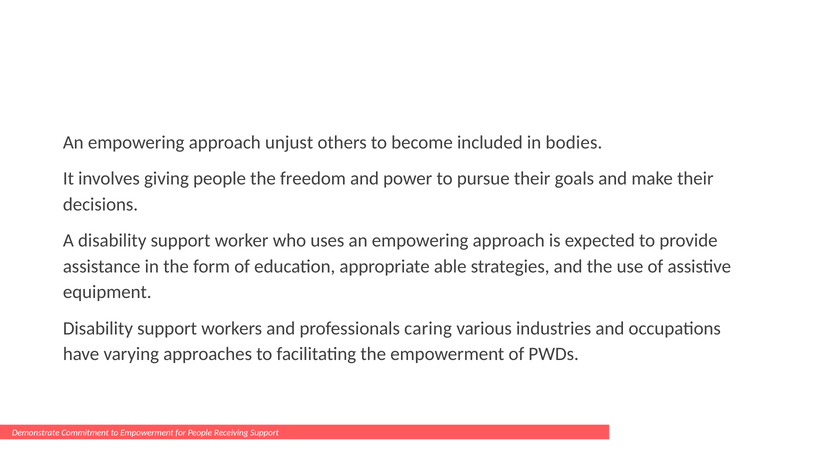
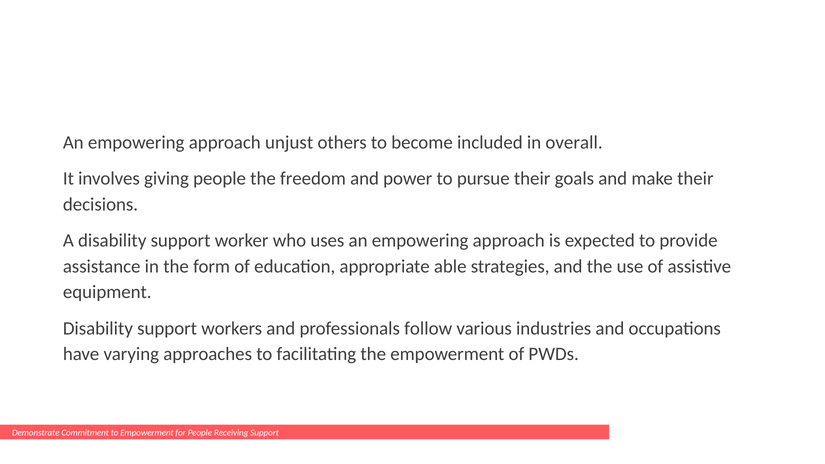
bodies: bodies -> overall
caring: caring -> follow
